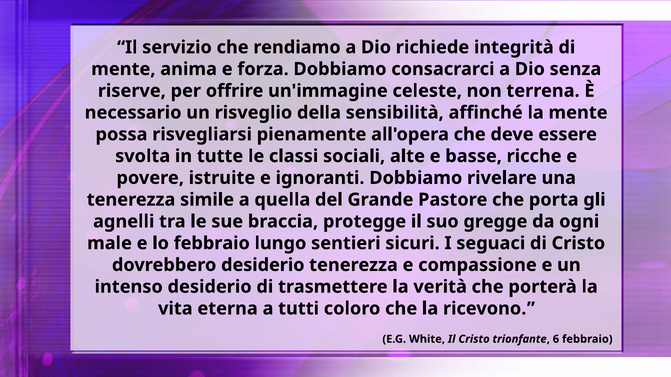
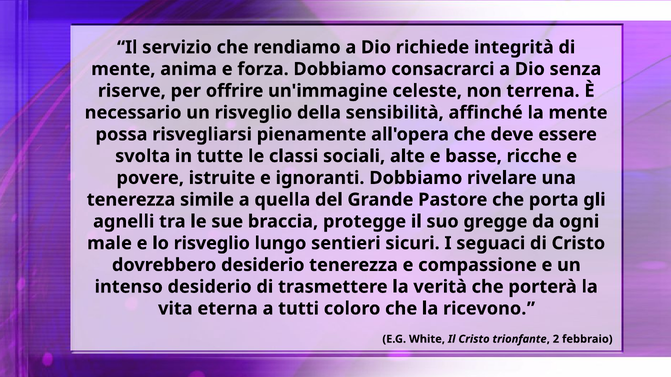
lo febbraio: febbraio -> risveglio
6: 6 -> 2
